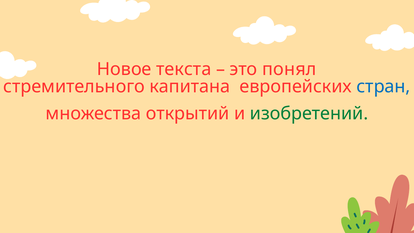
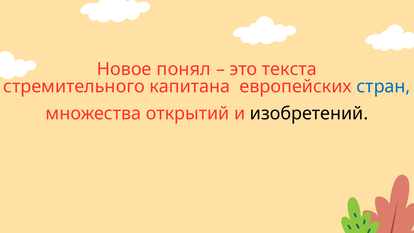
текста: текста -> понял
понял: понял -> текста
изобретений colour: green -> black
